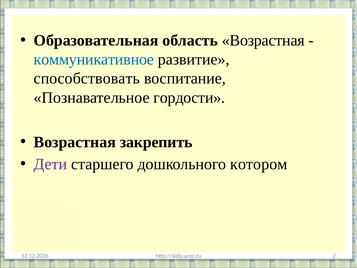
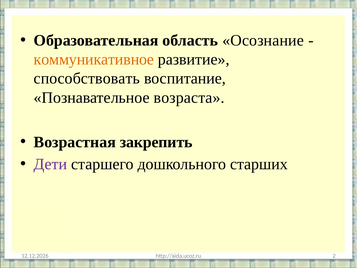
область Возрастная: Возрастная -> Осознание
коммуникативное colour: blue -> orange
гордости: гордости -> возраста
котором: котором -> старших
